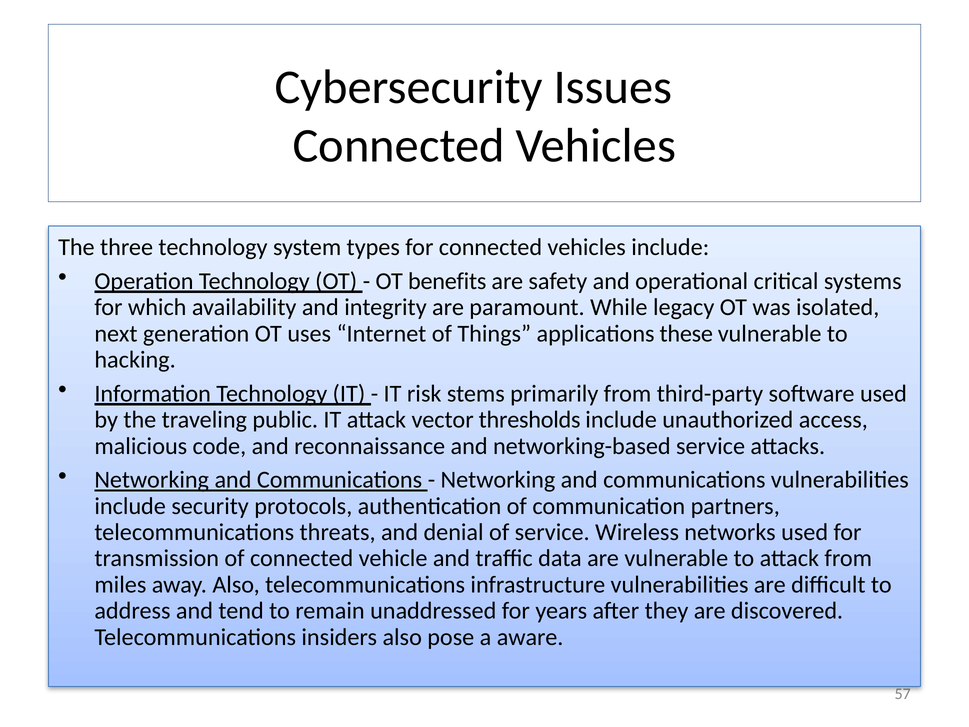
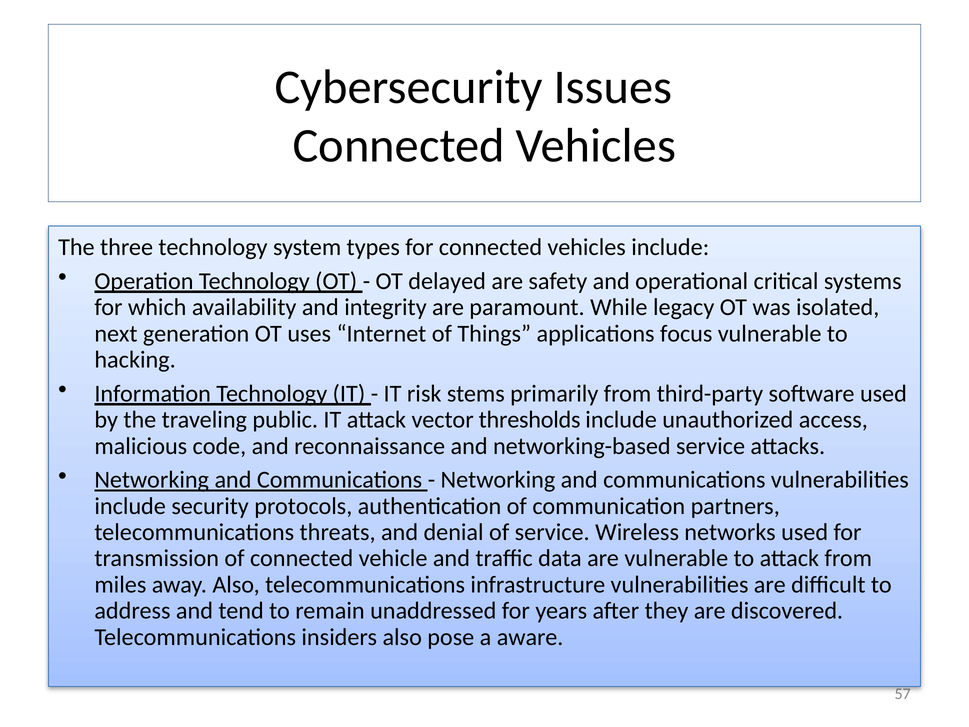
benefits: benefits -> delayed
these: these -> focus
